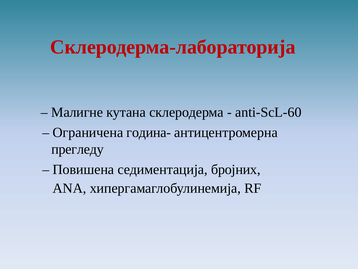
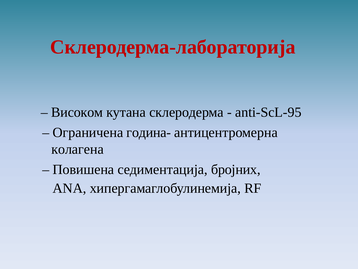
Малигне: Малигне -> Високом
anti-ScL-60: anti-ScL-60 -> anti-ScL-95
прегледу: прегледу -> колагена
